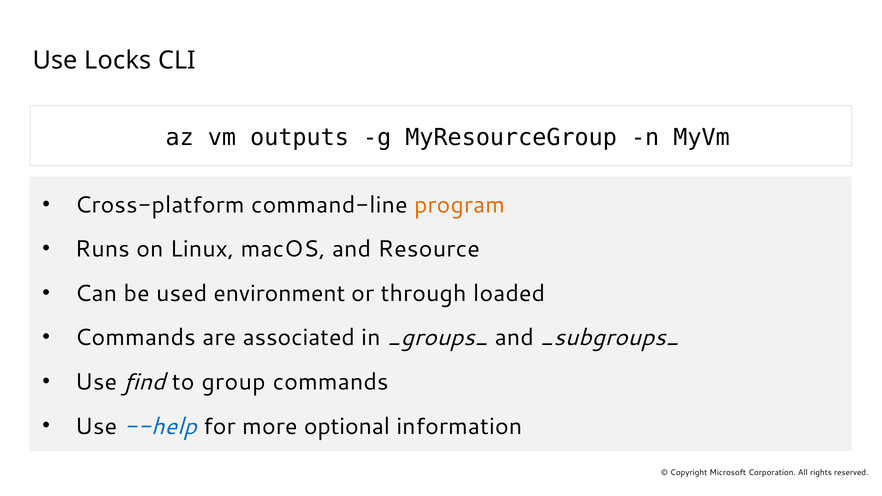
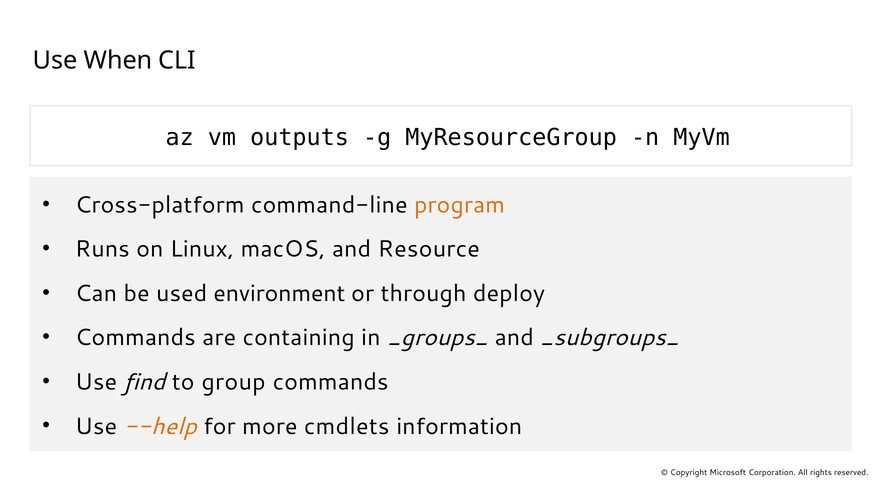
Locks: Locks -> When
loaded: loaded -> deploy
associated: associated -> containing
--help colour: blue -> orange
optional: optional -> cmdlets
